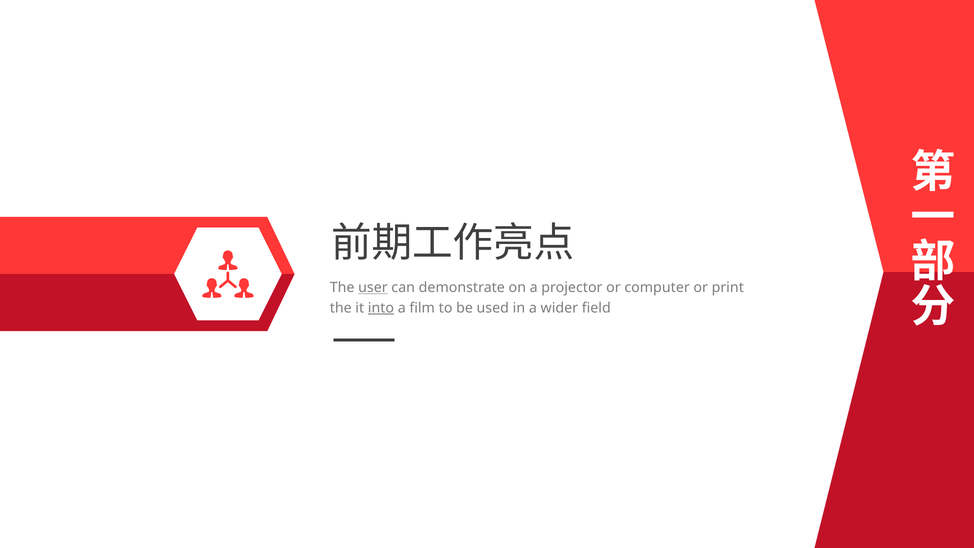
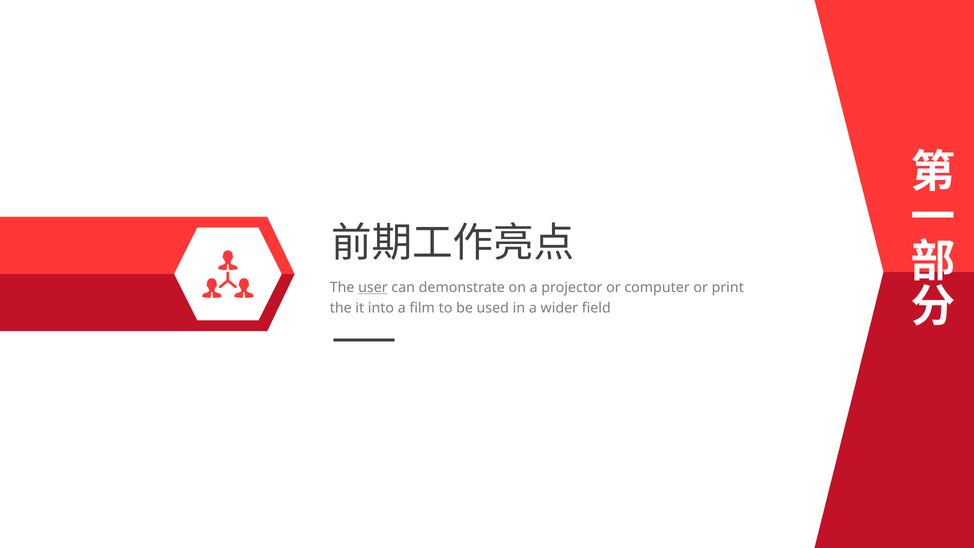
into underline: present -> none
